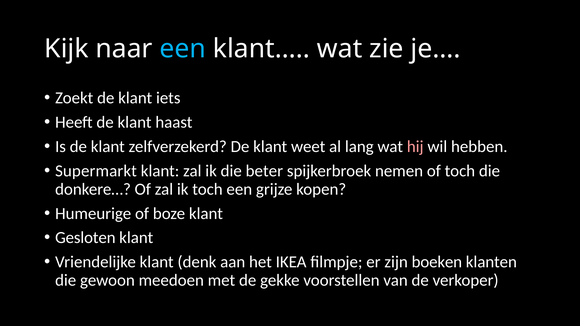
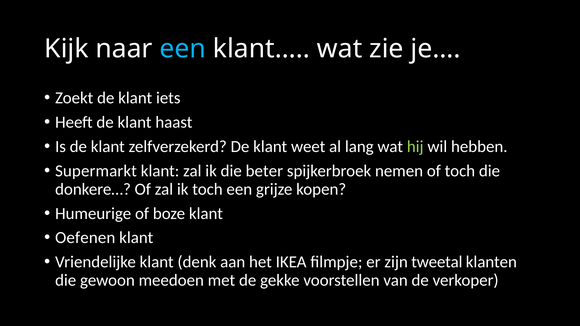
hij colour: pink -> light green
Gesloten: Gesloten -> Oefenen
boeken: boeken -> tweetal
